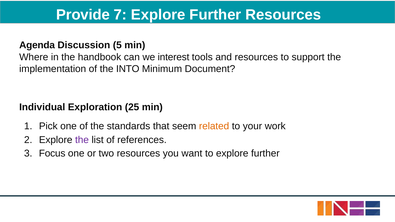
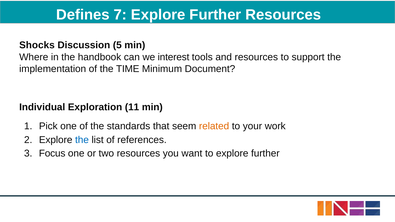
Provide: Provide -> Defines
Agenda: Agenda -> Shocks
INTO: INTO -> TIME
25: 25 -> 11
the at (82, 140) colour: purple -> blue
